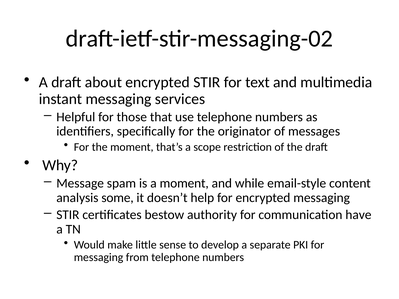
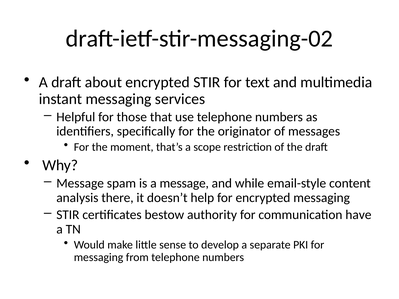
a moment: moment -> message
some: some -> there
